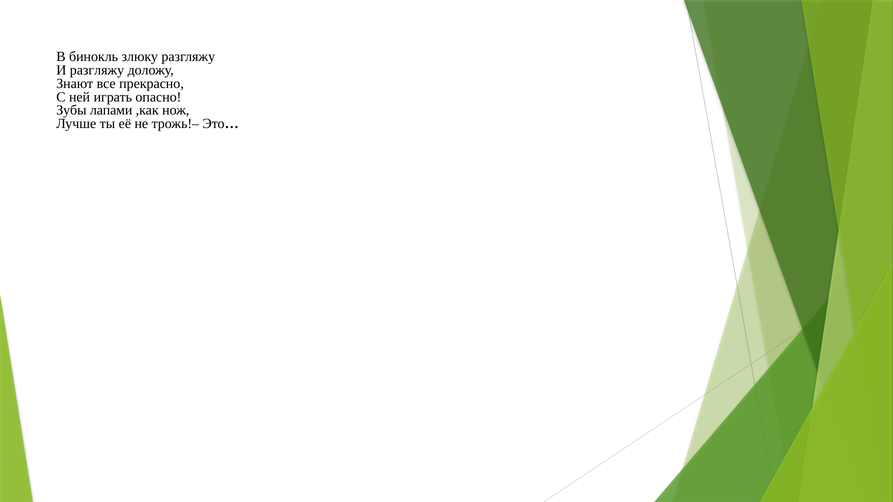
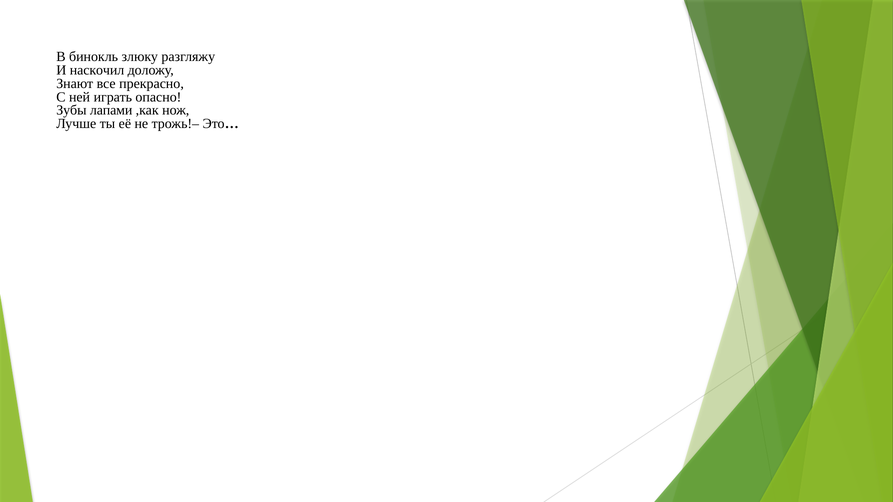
И разгляжу: разгляжу -> наскочил
